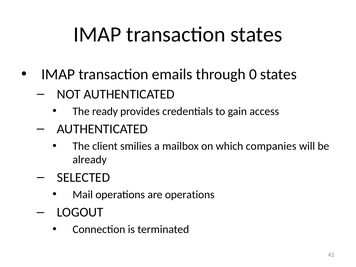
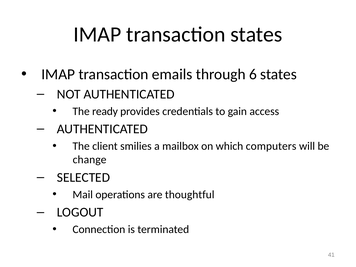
0: 0 -> 6
companies: companies -> computers
already: already -> change
are operations: operations -> thoughtful
